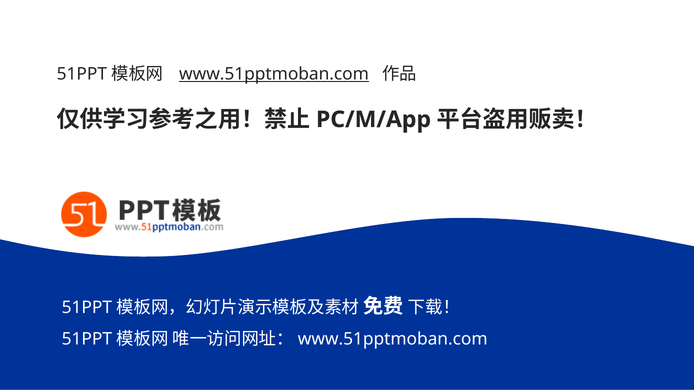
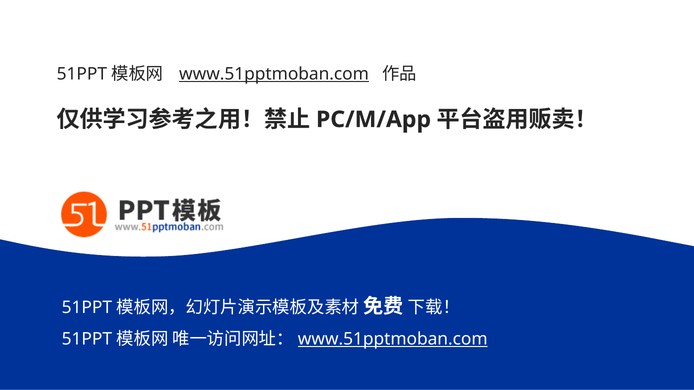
www.51pptmoban.com at (393, 339) underline: none -> present
